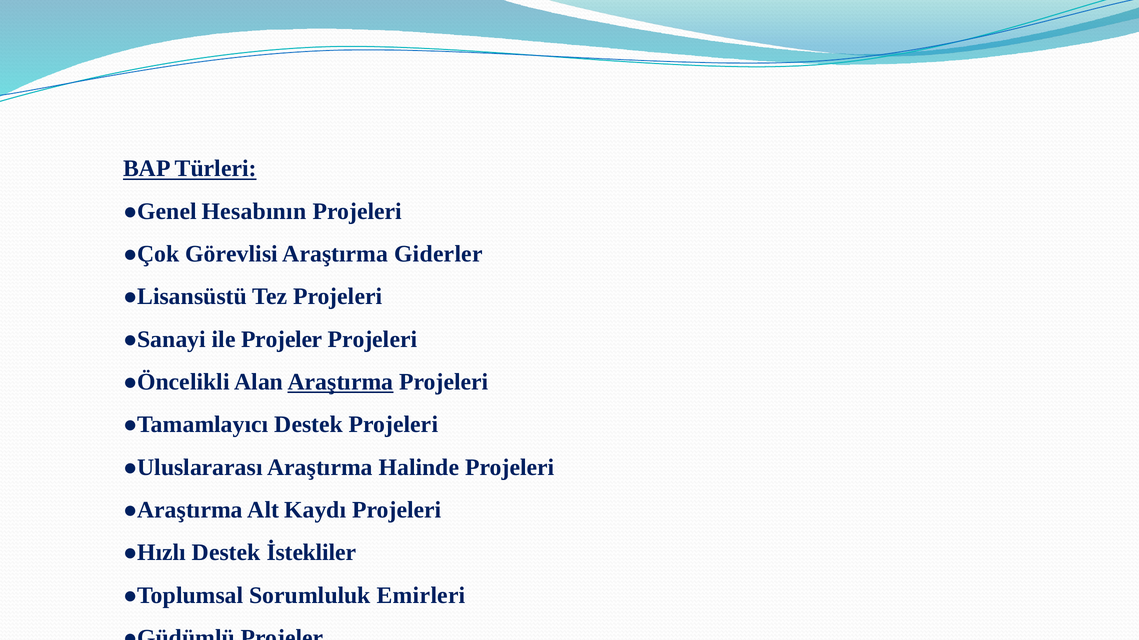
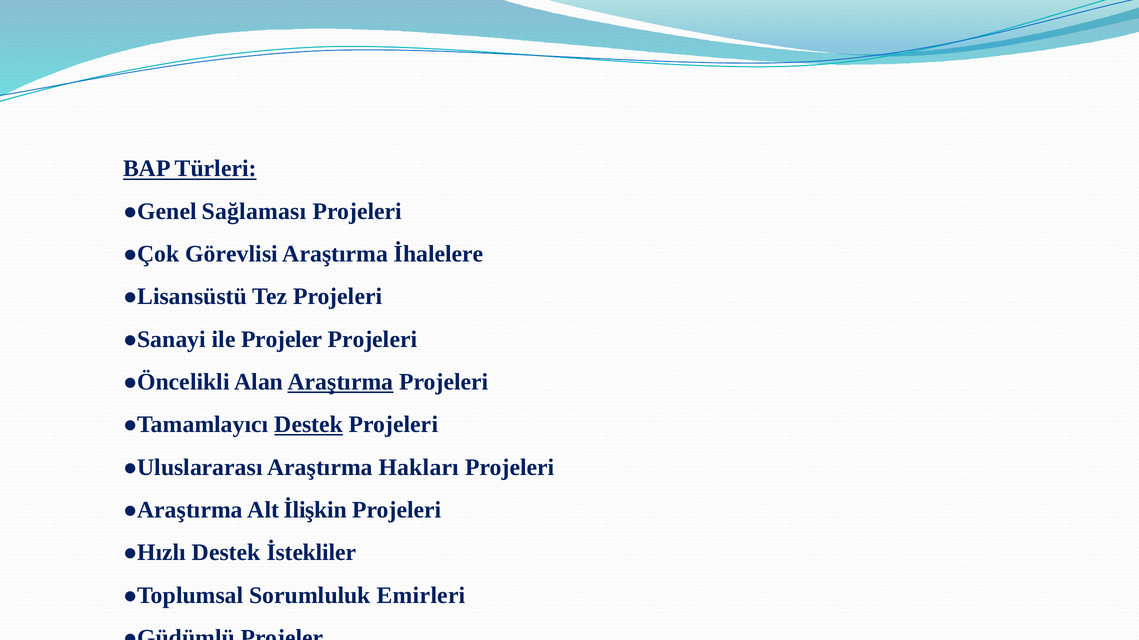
Hesabının: Hesabının -> Sağlaması
Giderler: Giderler -> İhalelere
Destek at (309, 425) underline: none -> present
Halinde: Halinde -> Hakları
Kaydı: Kaydı -> İlişkin
